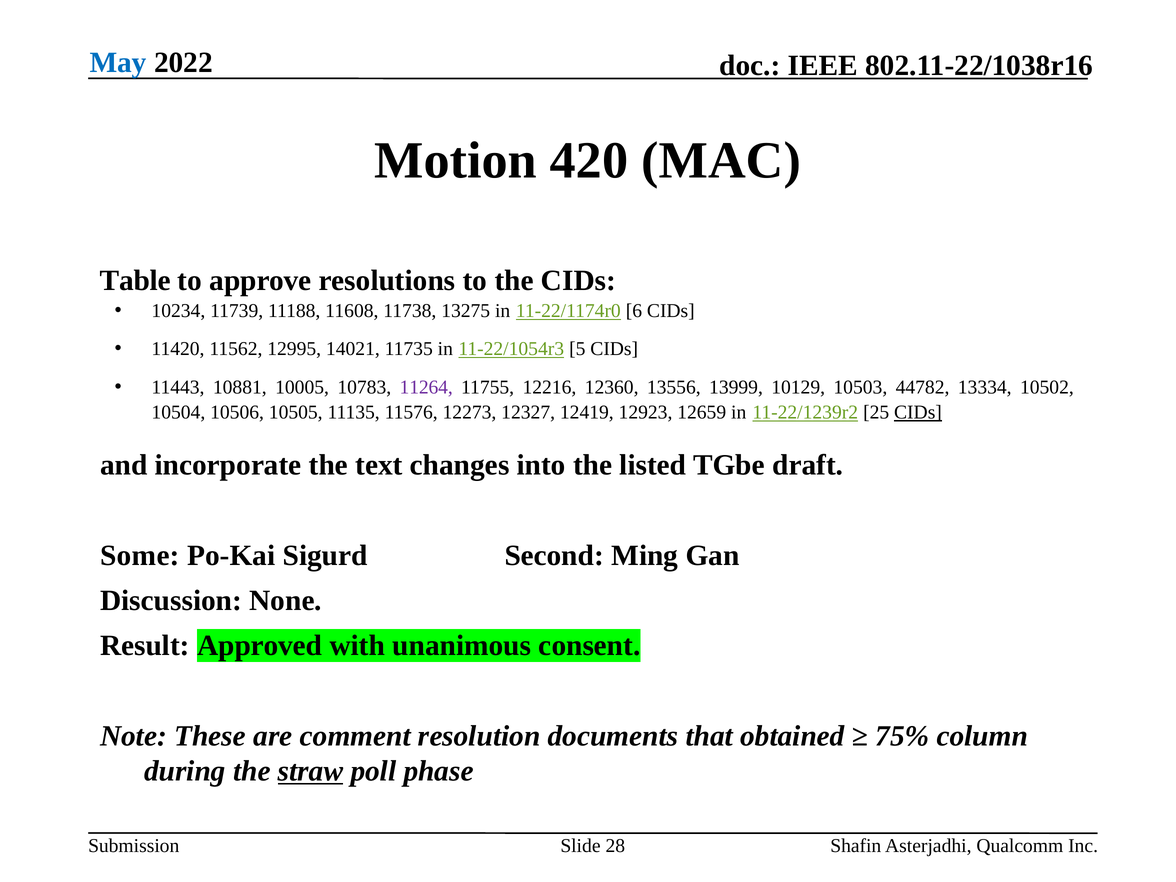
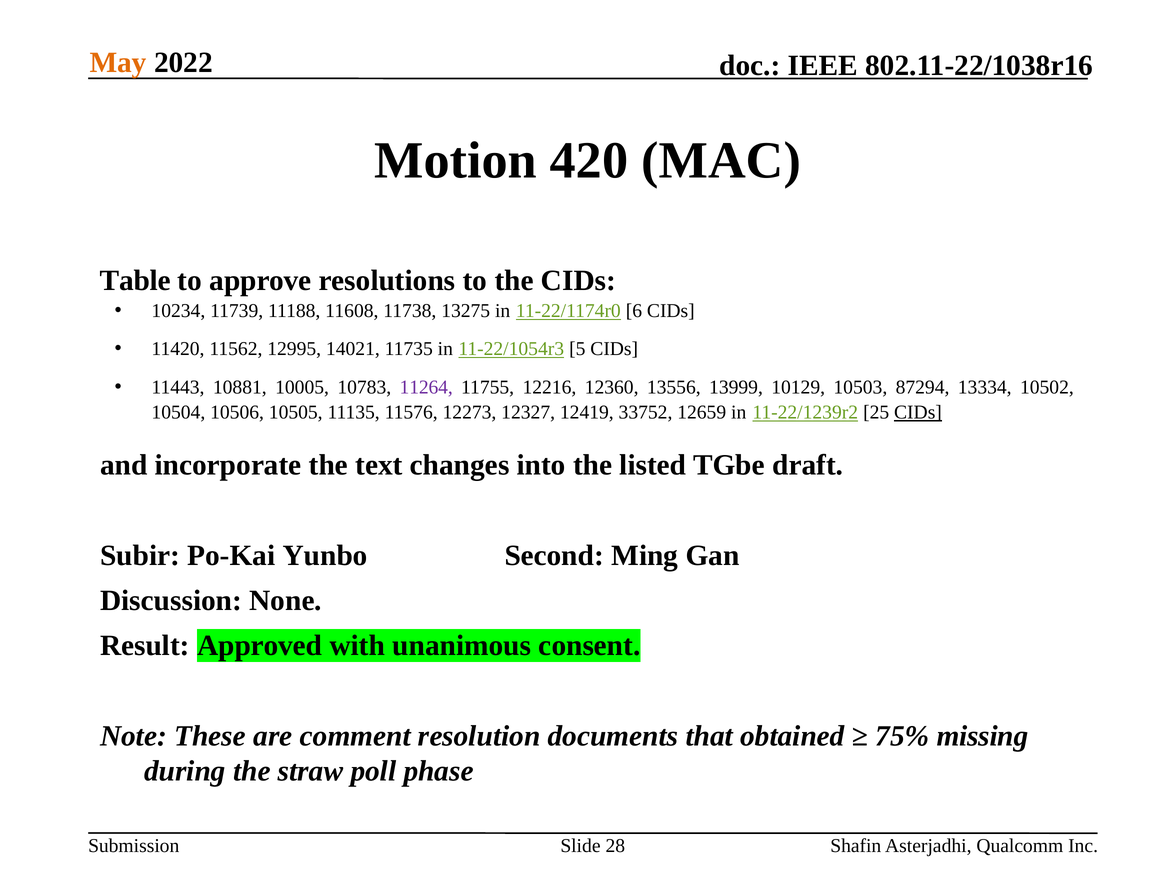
May colour: blue -> orange
44782: 44782 -> 87294
12923: 12923 -> 33752
Some: Some -> Subir
Sigurd: Sigurd -> Yunbo
column: column -> missing
straw underline: present -> none
